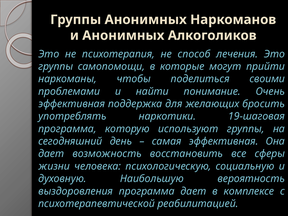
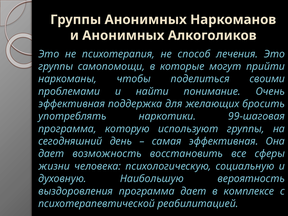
19-шаговая: 19-шаговая -> 99-шаговая
